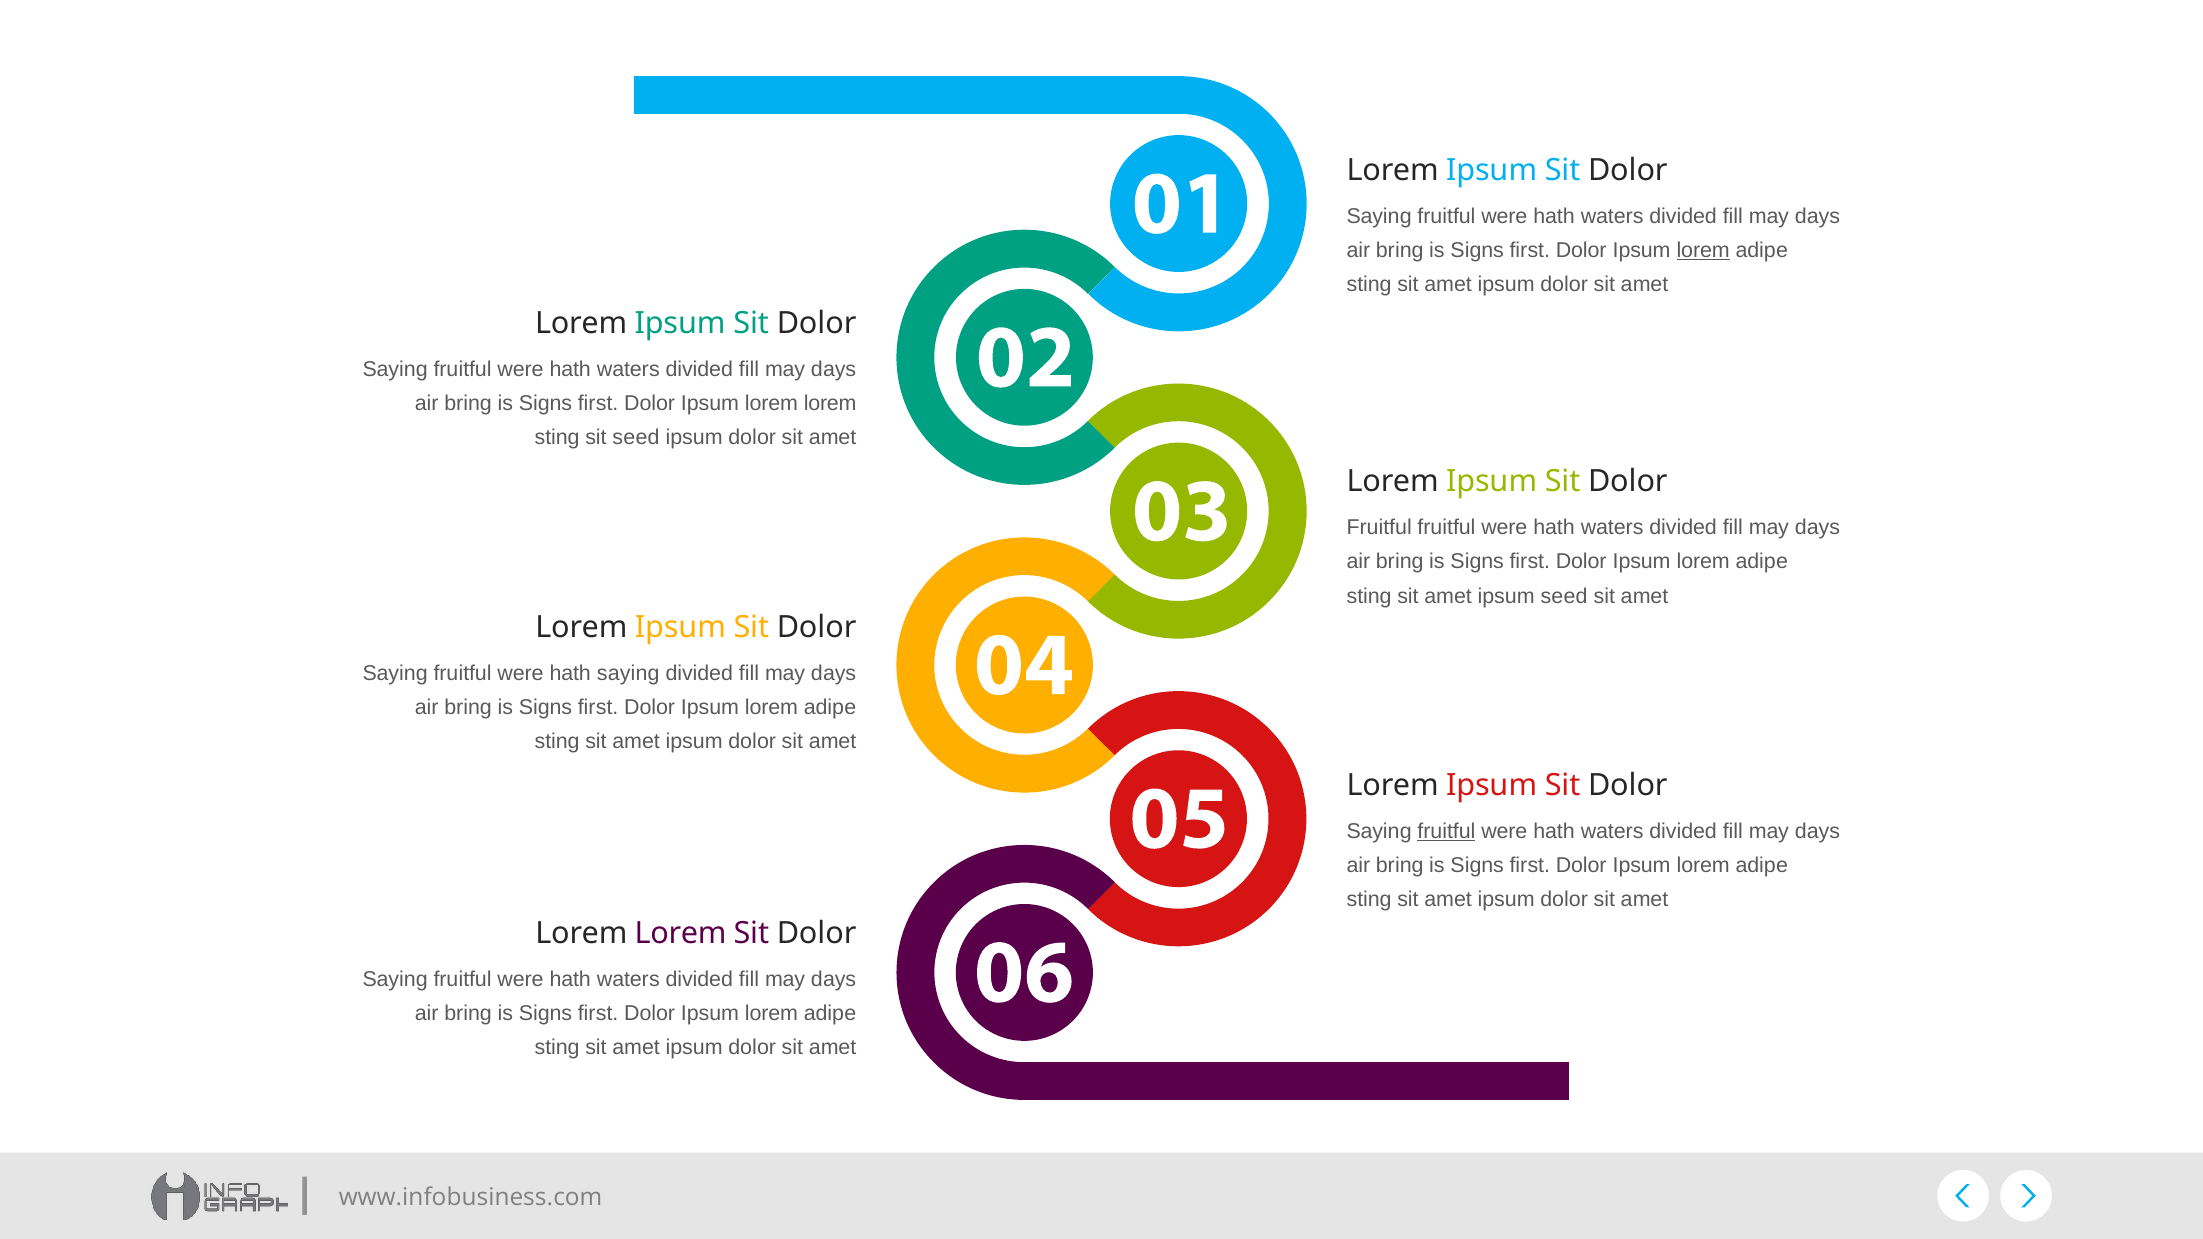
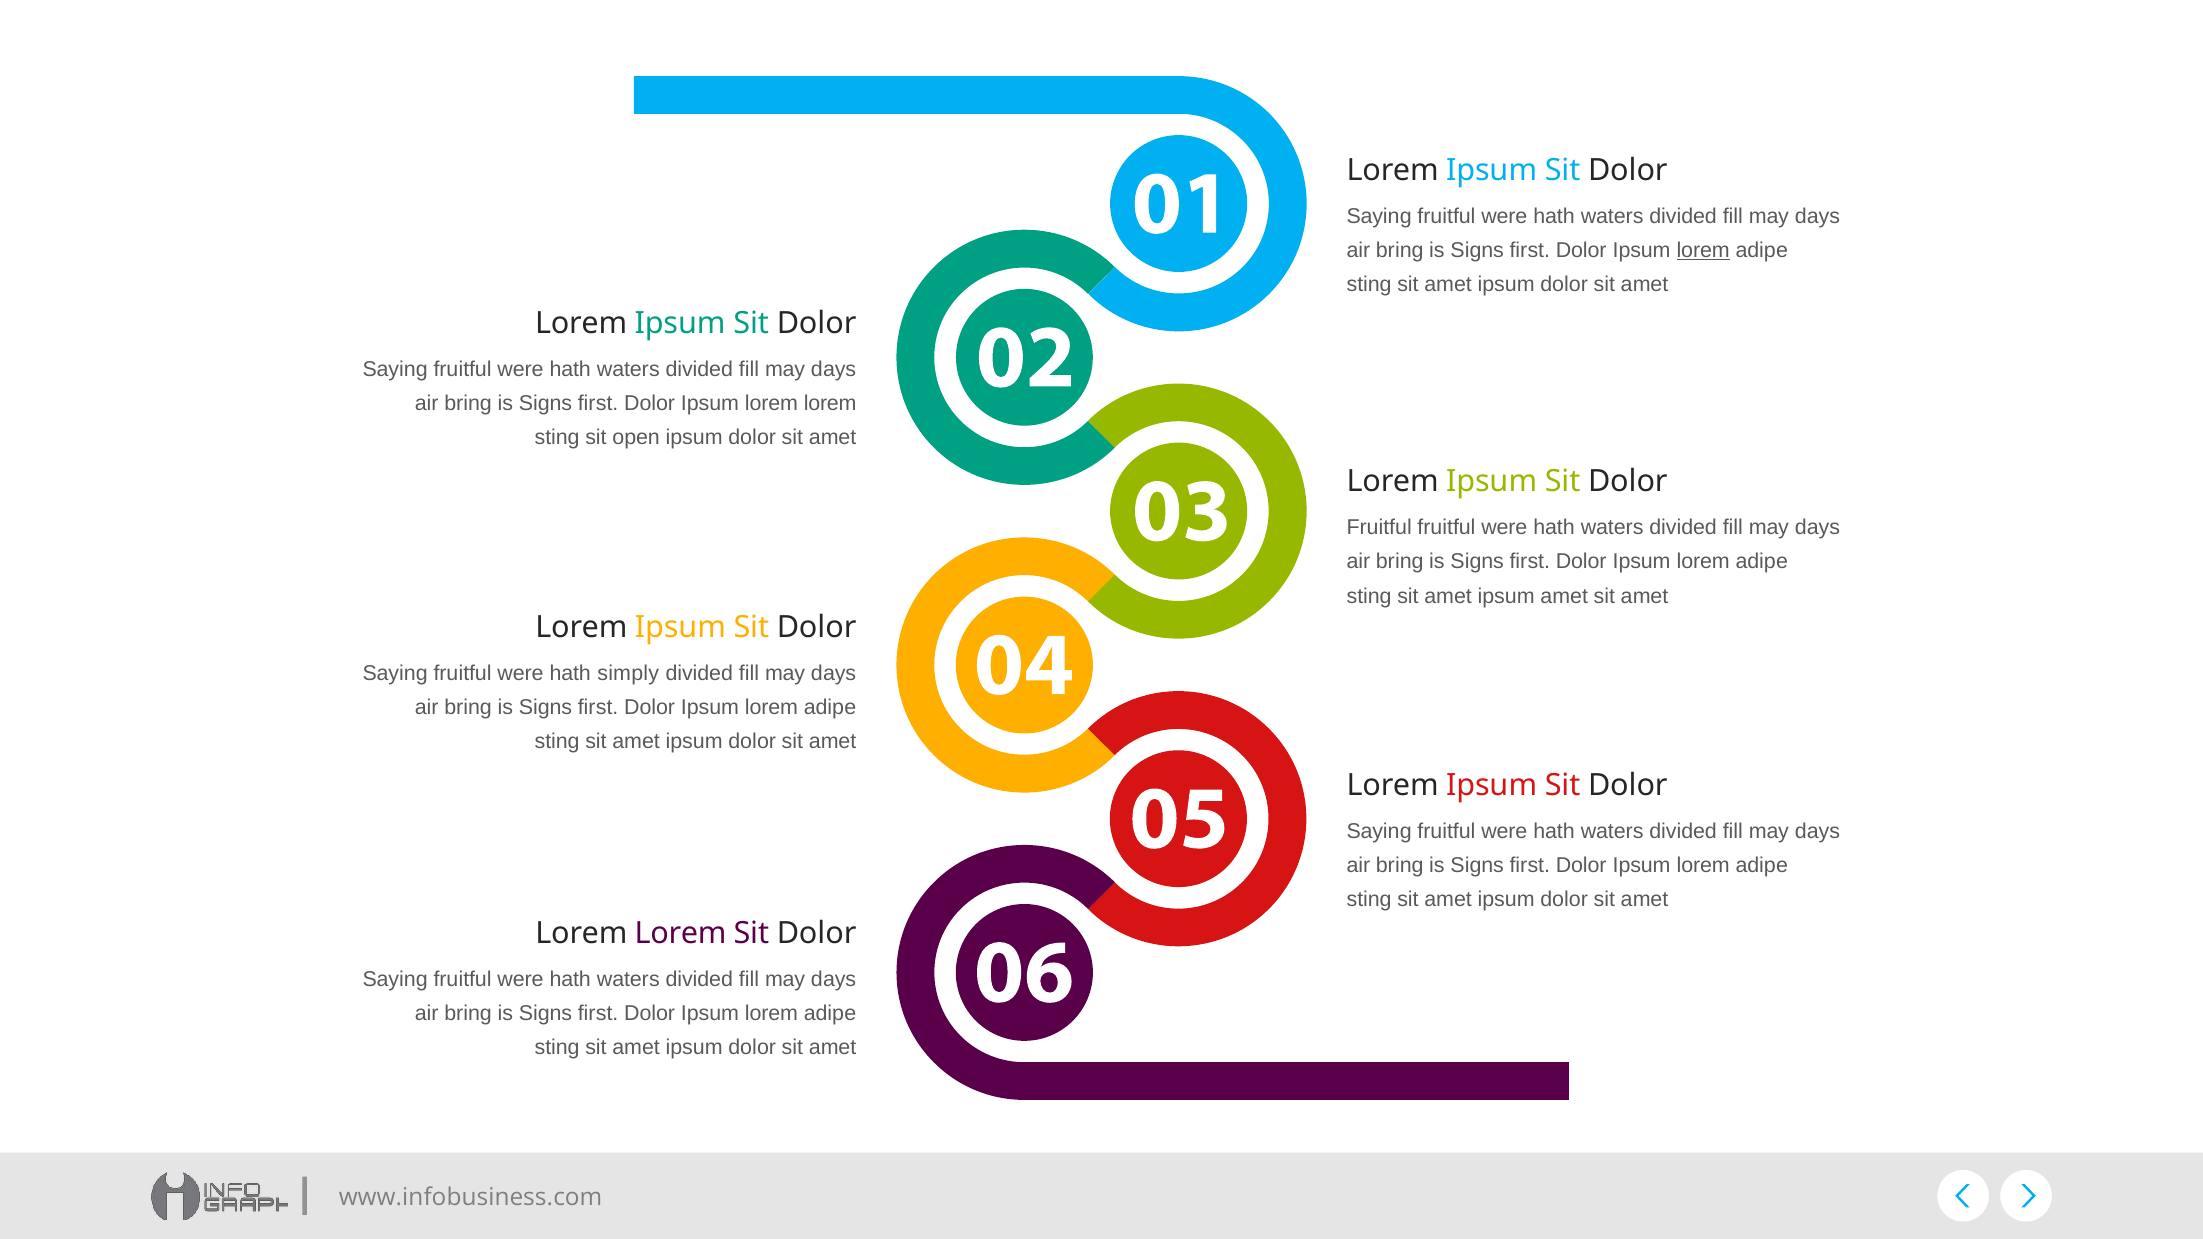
sit seed: seed -> open
ipsum seed: seed -> amet
hath saying: saying -> simply
fruitful at (1446, 831) underline: present -> none
